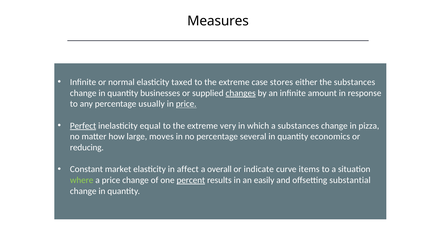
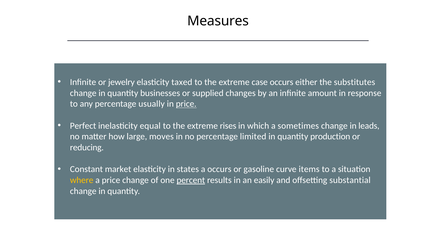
normal: normal -> jewelry
case stores: stores -> occurs
the substances: substances -> substitutes
changes underline: present -> none
Perfect underline: present -> none
very: very -> rises
a substances: substances -> sometimes
pizza: pizza -> leads
several: several -> limited
economics: economics -> production
affect: affect -> states
a overall: overall -> occurs
indicate: indicate -> gasoline
where colour: light green -> yellow
